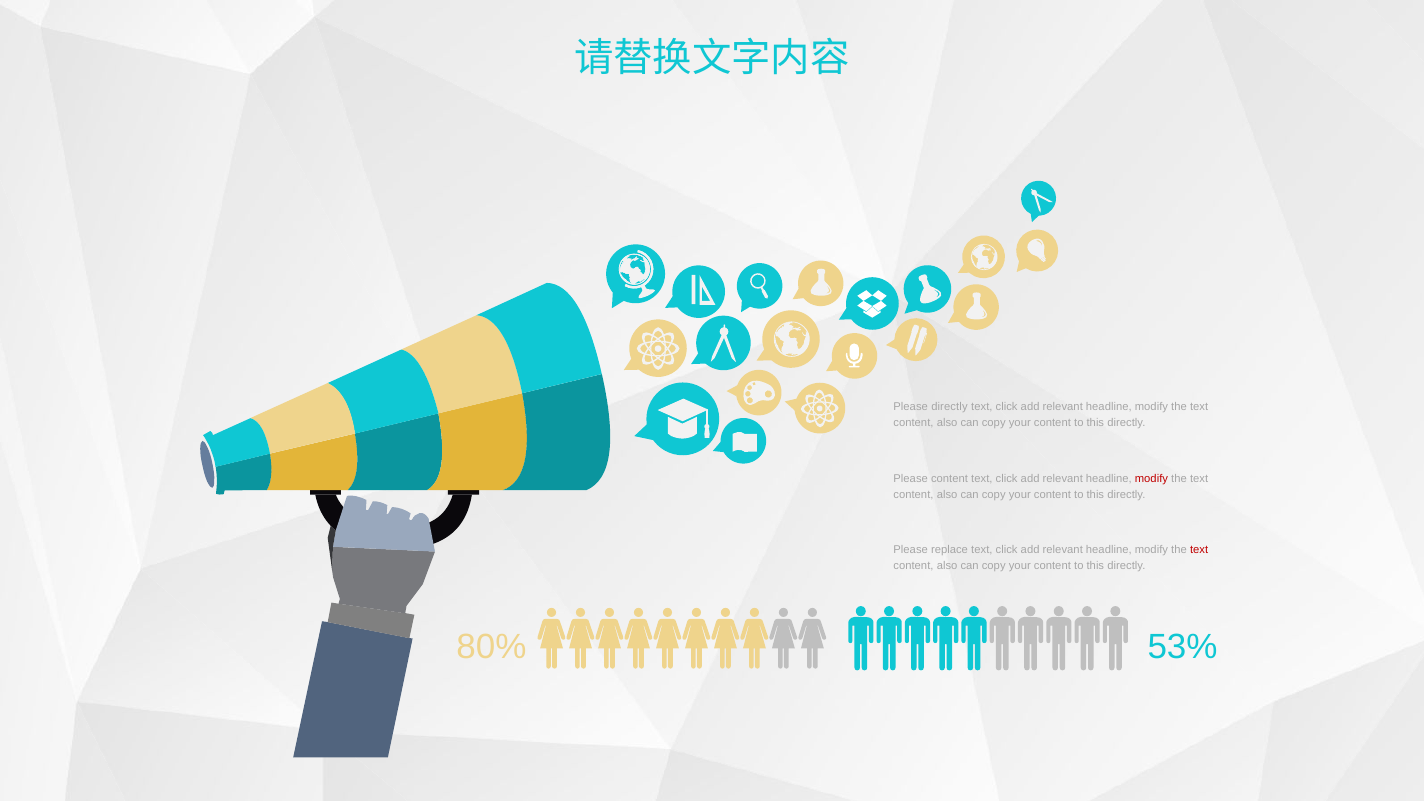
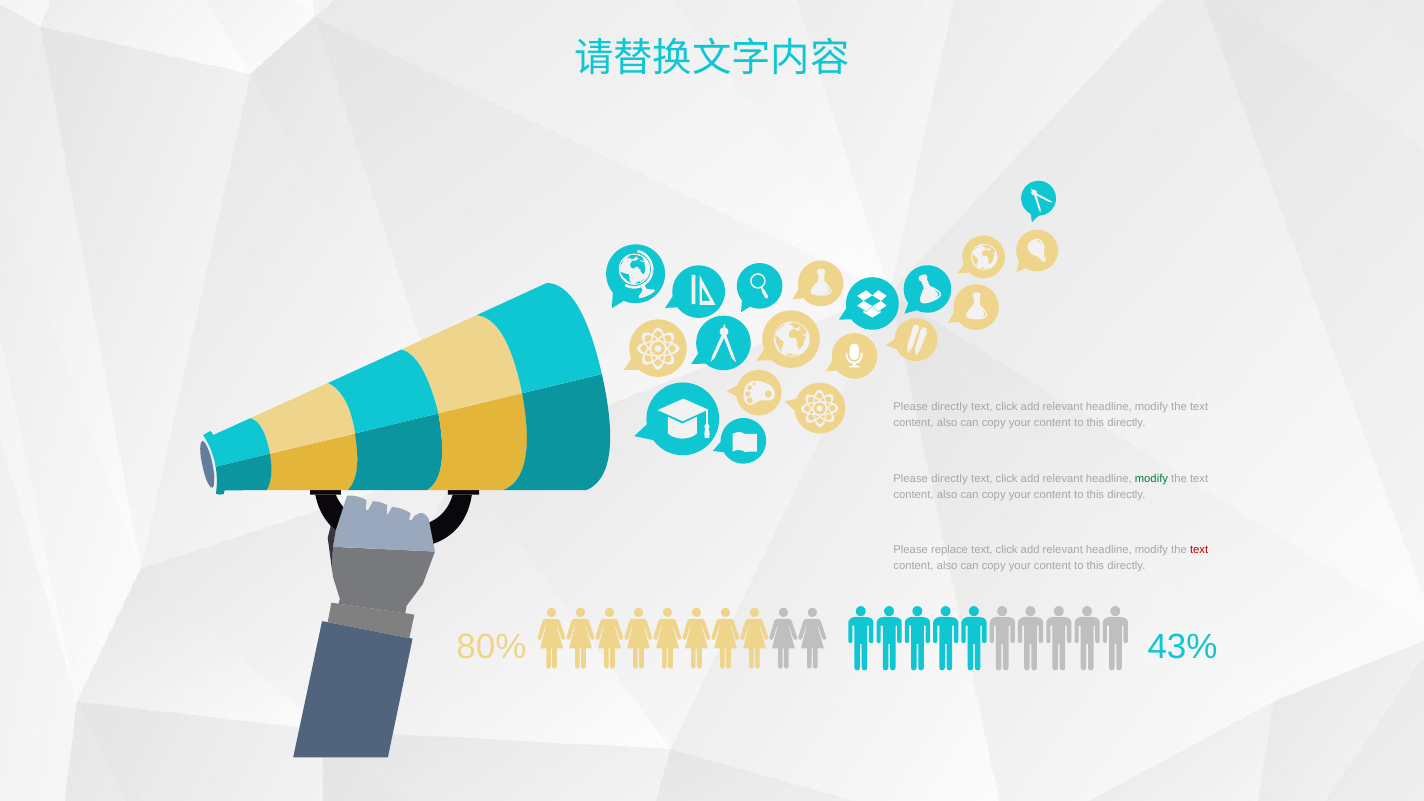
content at (950, 478): content -> directly
modify at (1151, 478) colour: red -> green
53%: 53% -> 43%
